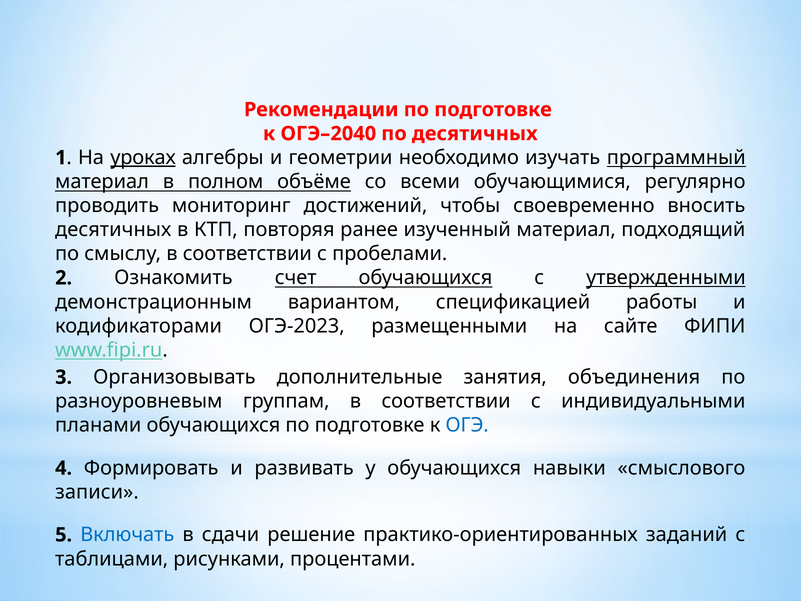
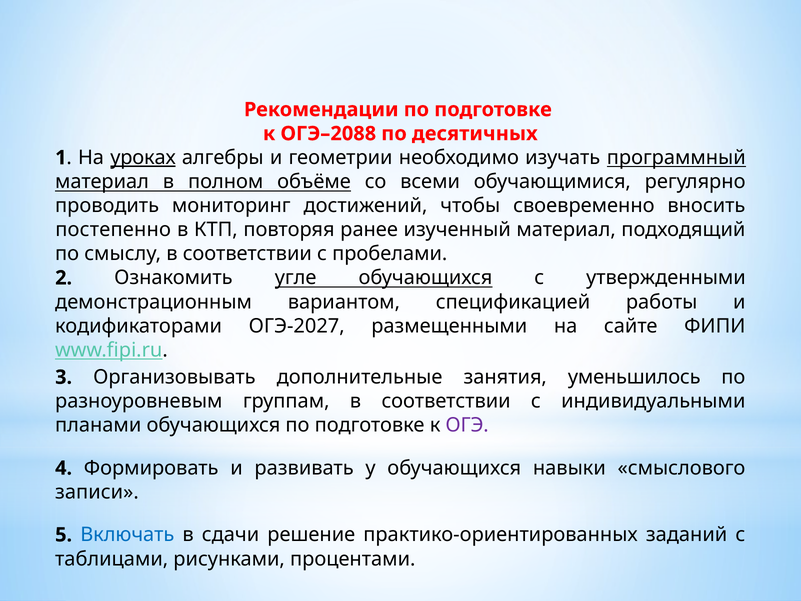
ОГЭ–2040: ОГЭ–2040 -> ОГЭ–2088
десятичных at (113, 230): десятичных -> постепенно
счет: счет -> угле
утвержденными underline: present -> none
ОГЭ-2023: ОГЭ-2023 -> ОГЭ-2027
объединения: объединения -> уменьшилось
ОГЭ colour: blue -> purple
